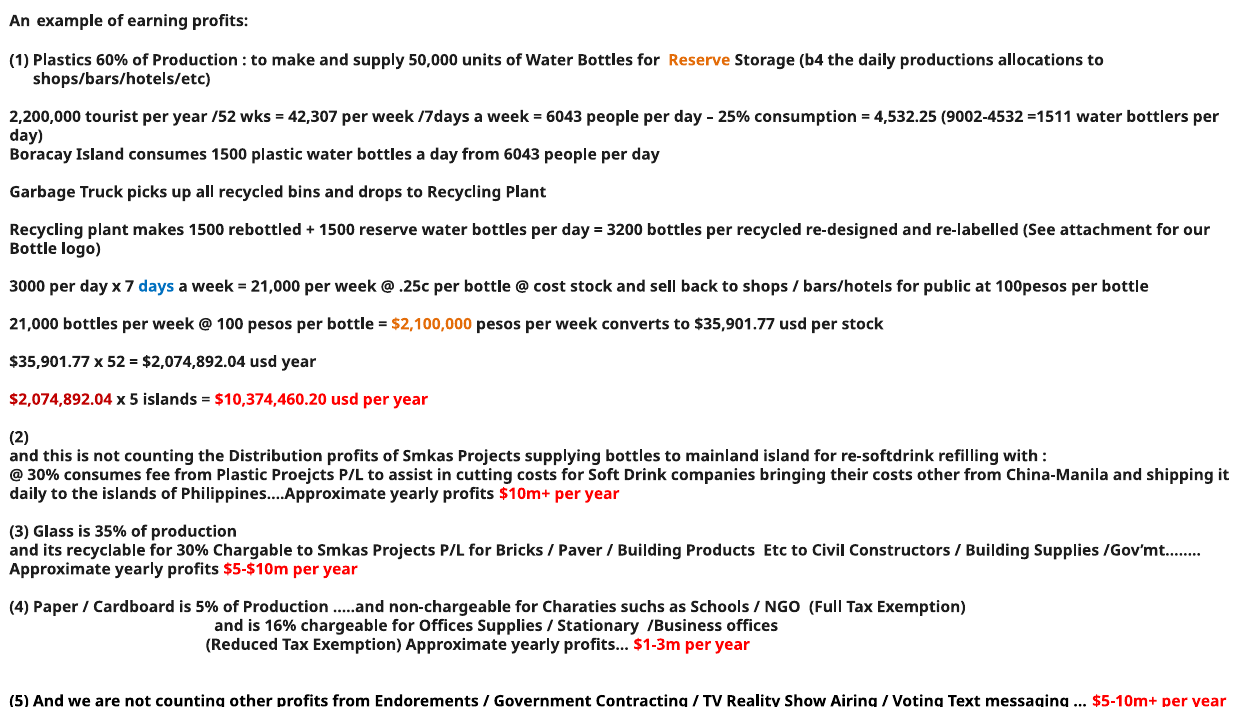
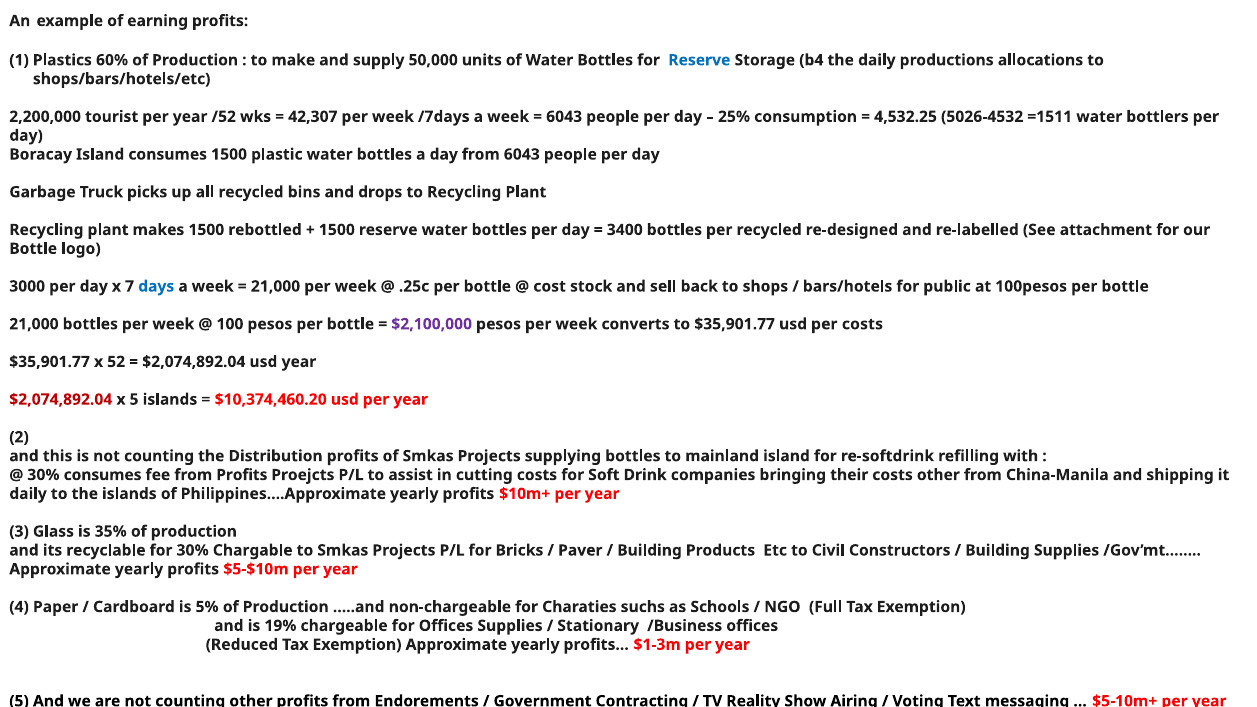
Reserve at (699, 60) colour: orange -> blue
9002-4532: 9002-4532 -> 5026-4532
3200: 3200 -> 3400
$2,100,000 colour: orange -> purple
per stock: stock -> costs
from Plastic: Plastic -> Profits
16%: 16% -> 19%
